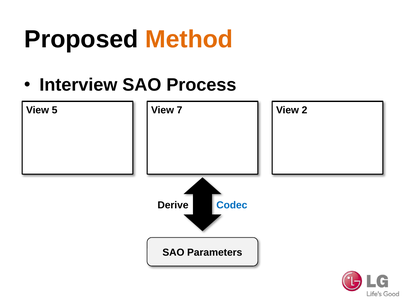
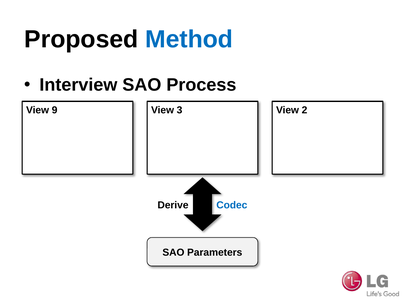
Method colour: orange -> blue
5: 5 -> 9
7: 7 -> 3
